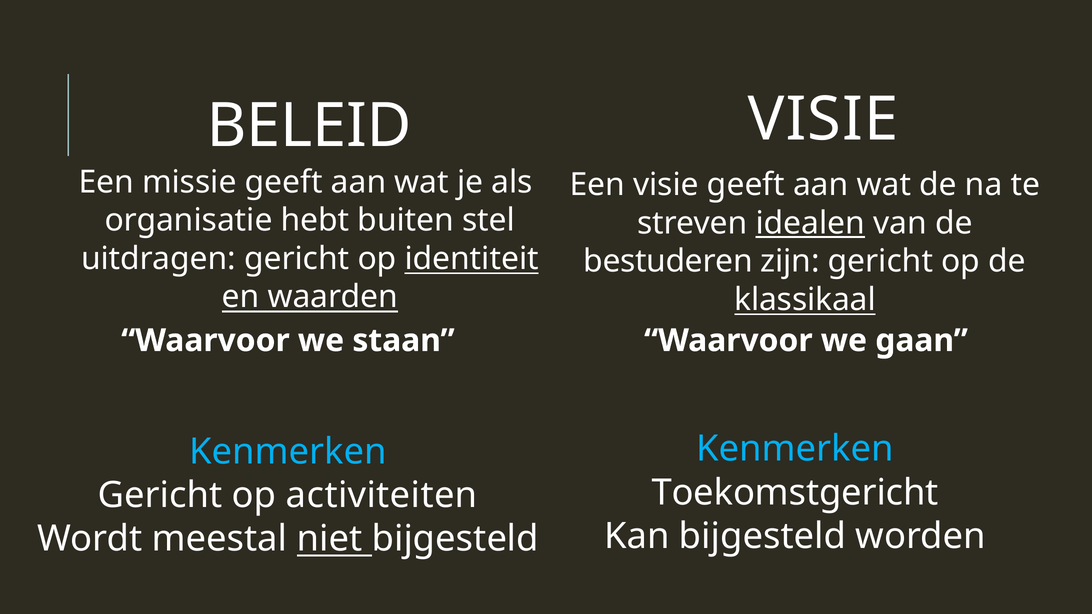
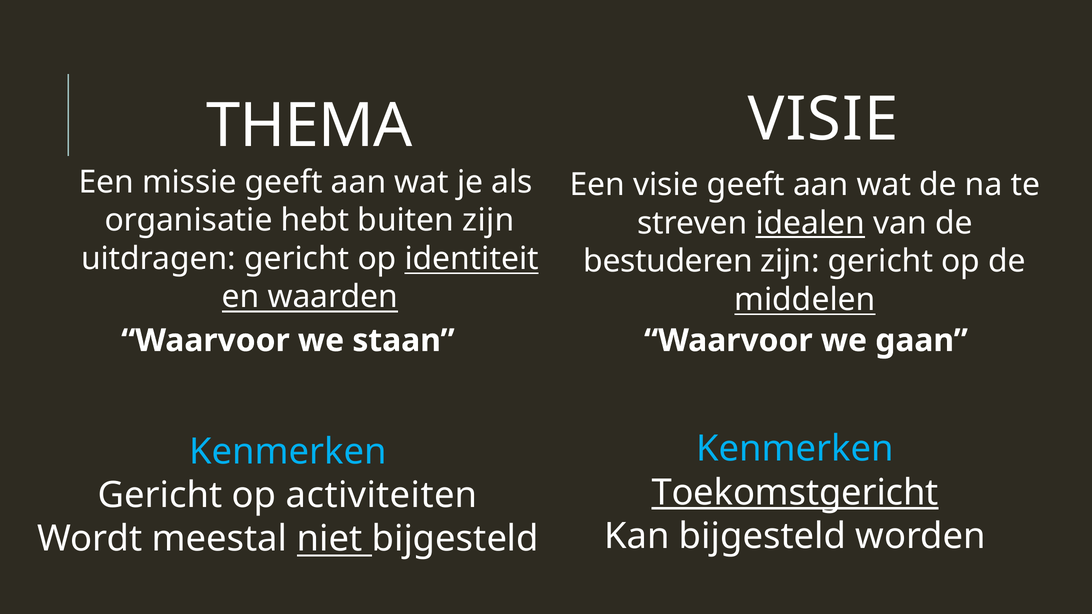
BELEID: BELEID -> THEMA
buiten stel: stel -> zijn
klassikaal: klassikaal -> middelen
Toekomstgericht underline: none -> present
